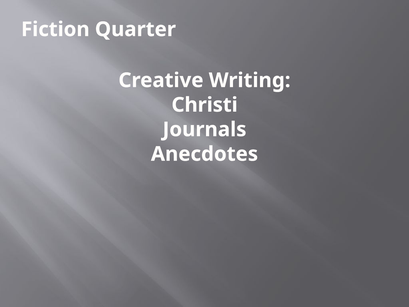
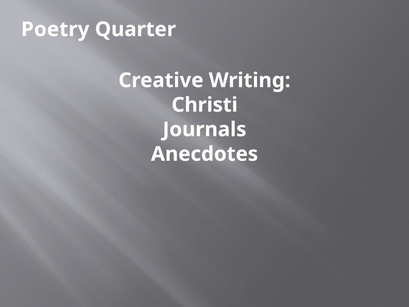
Fiction: Fiction -> Poetry
